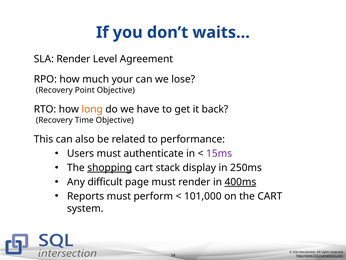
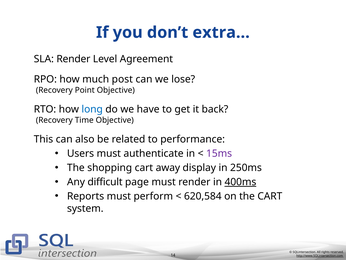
waits…: waits… -> extra…
your: your -> post
long colour: orange -> blue
shopping underline: present -> none
stack: stack -> away
101,000: 101,000 -> 620,584
